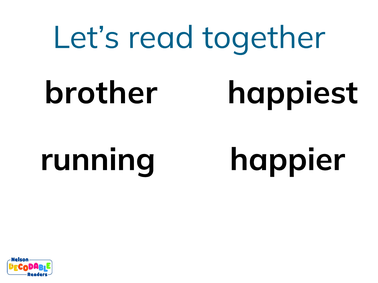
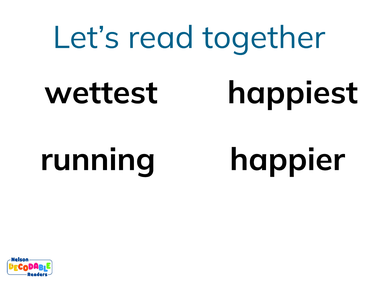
brother: brother -> wettest
